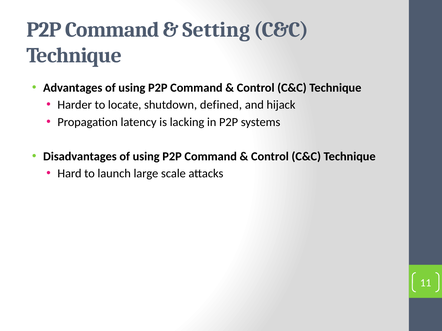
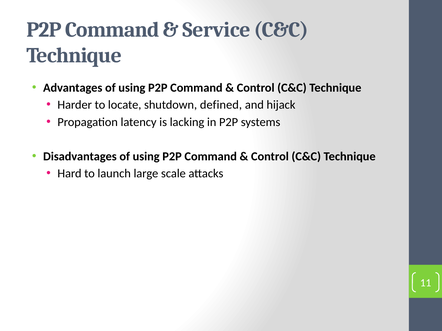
Setting: Setting -> Service
